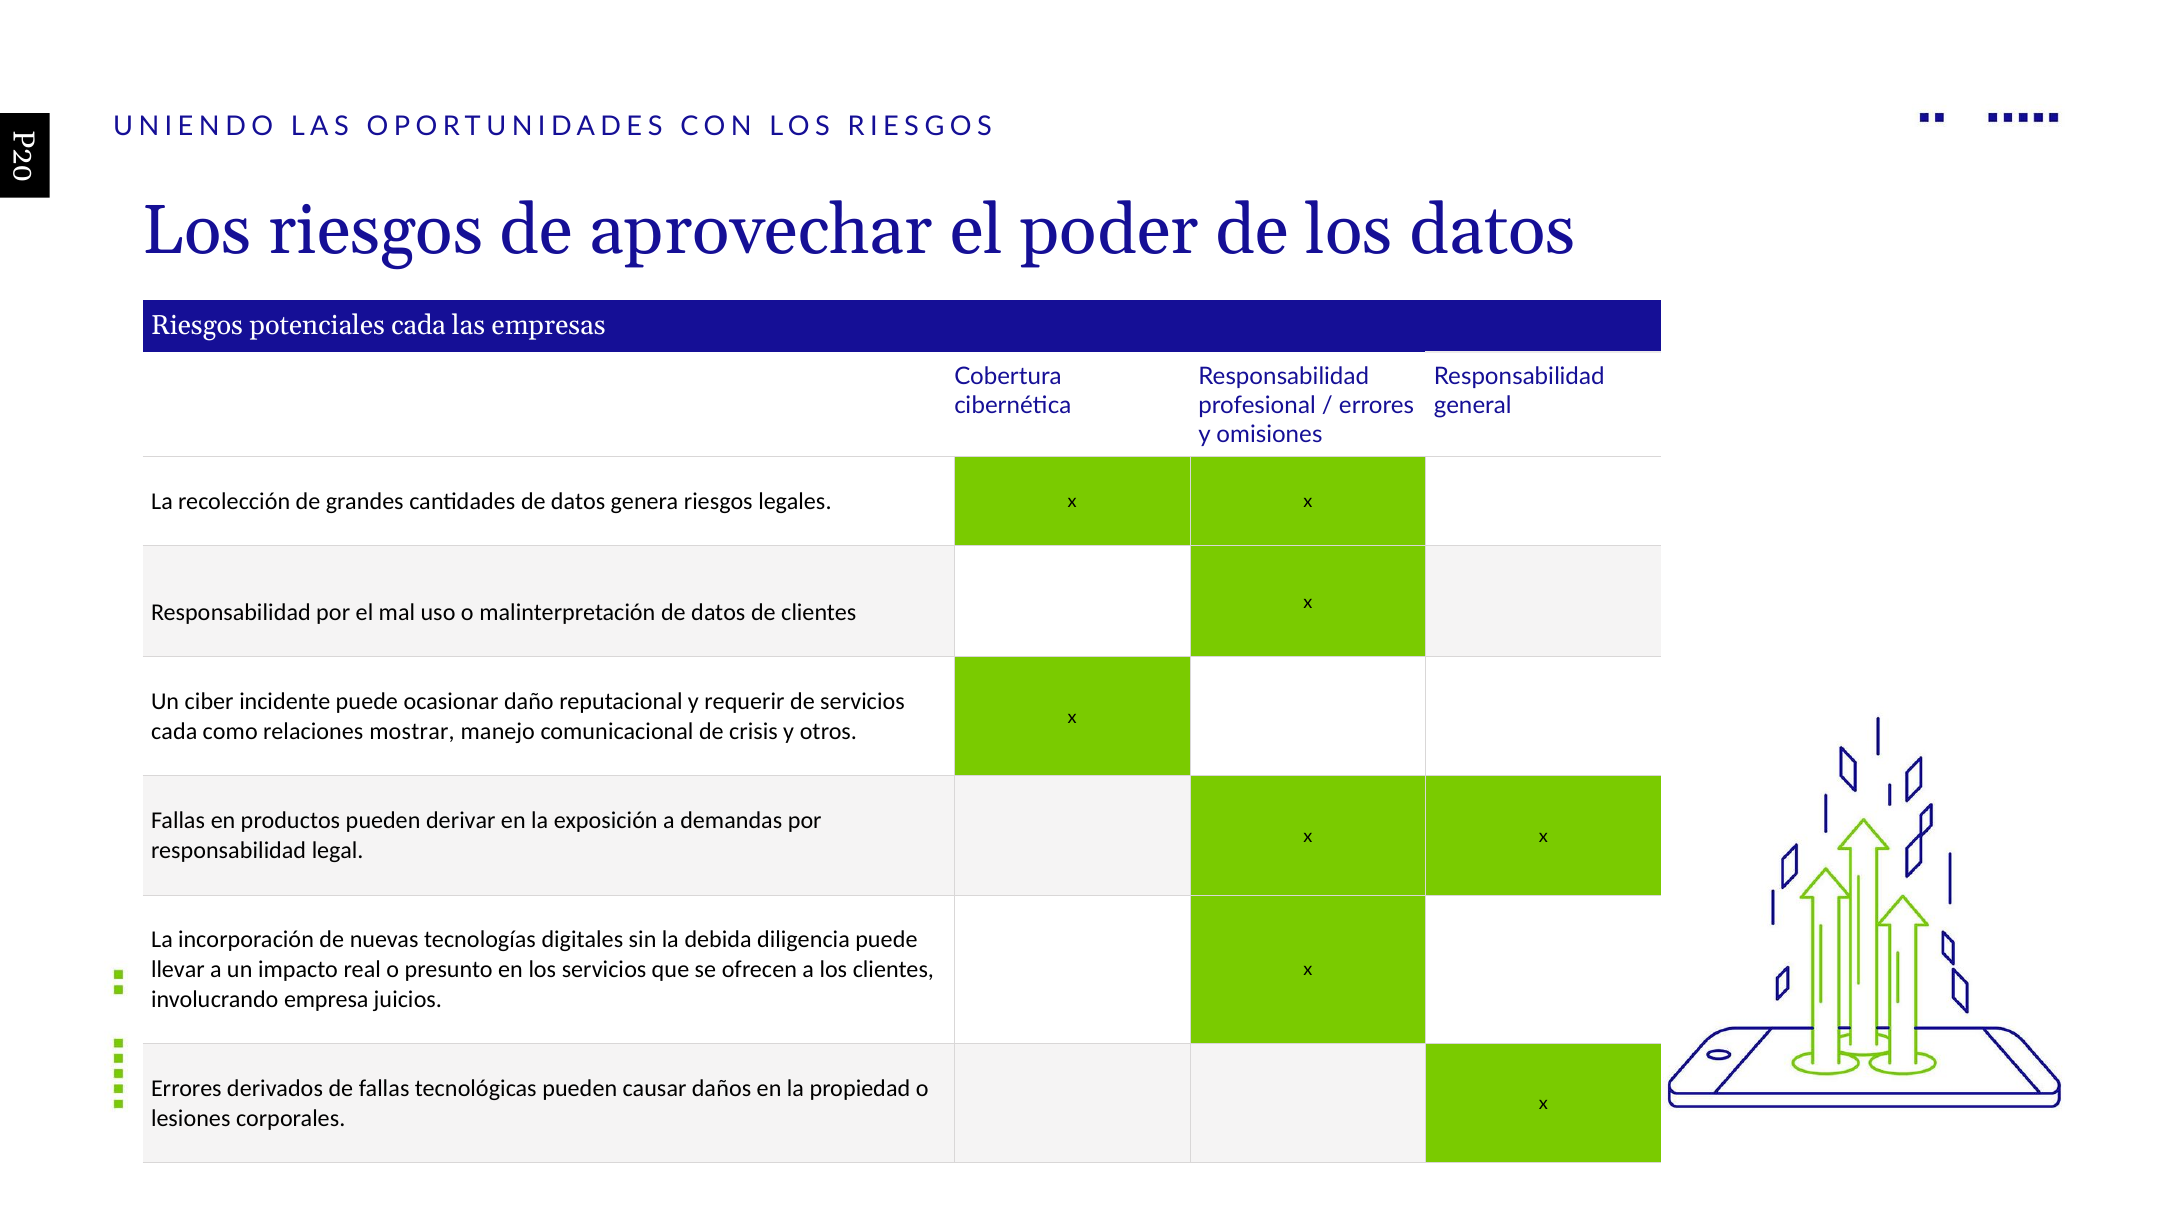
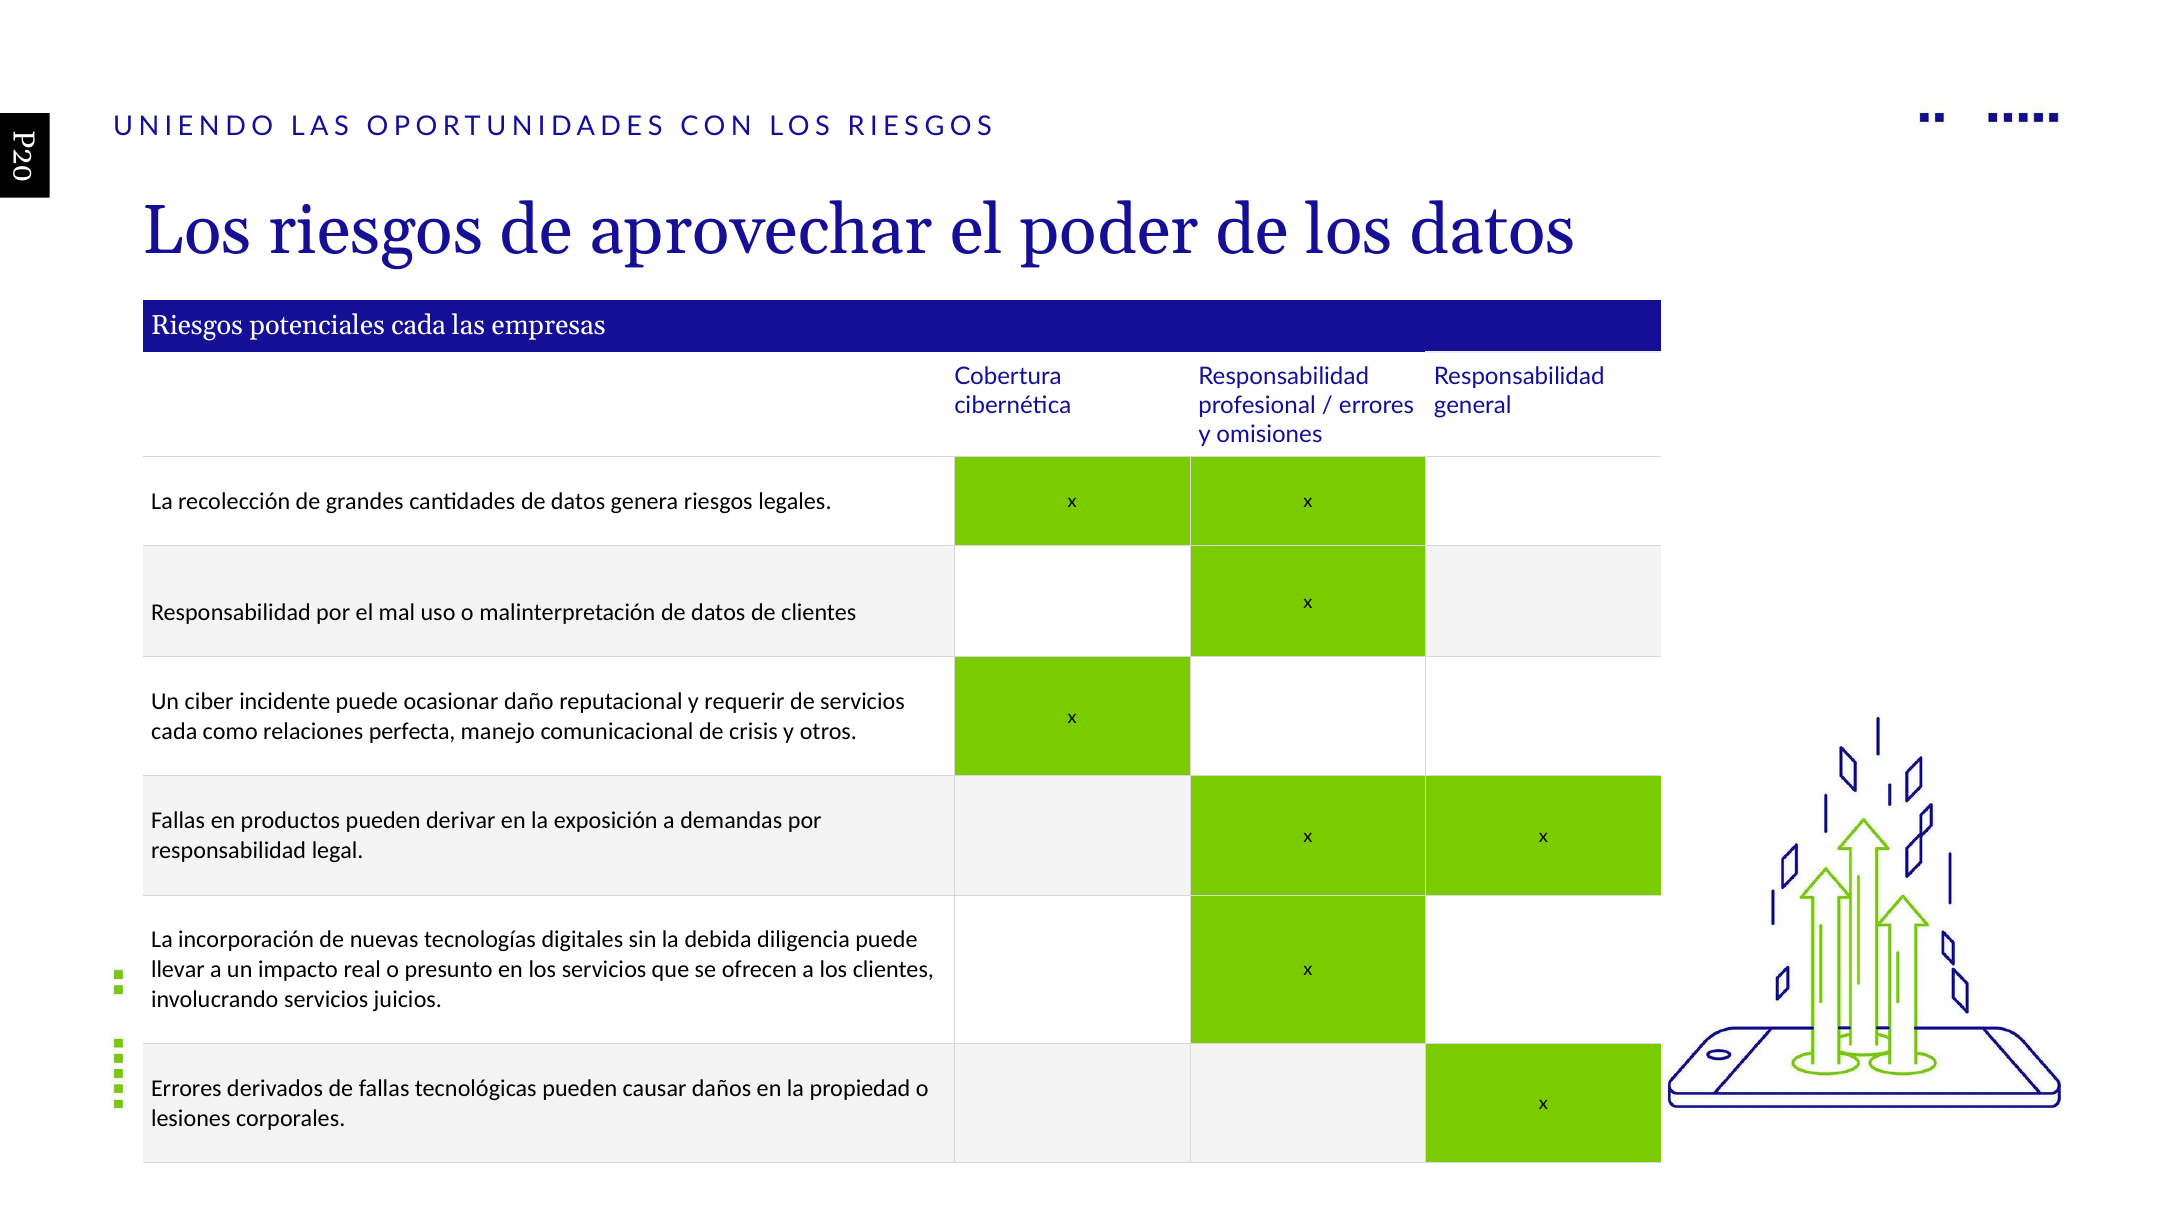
mostrar: mostrar -> perfecta
involucrando empresa: empresa -> servicios
